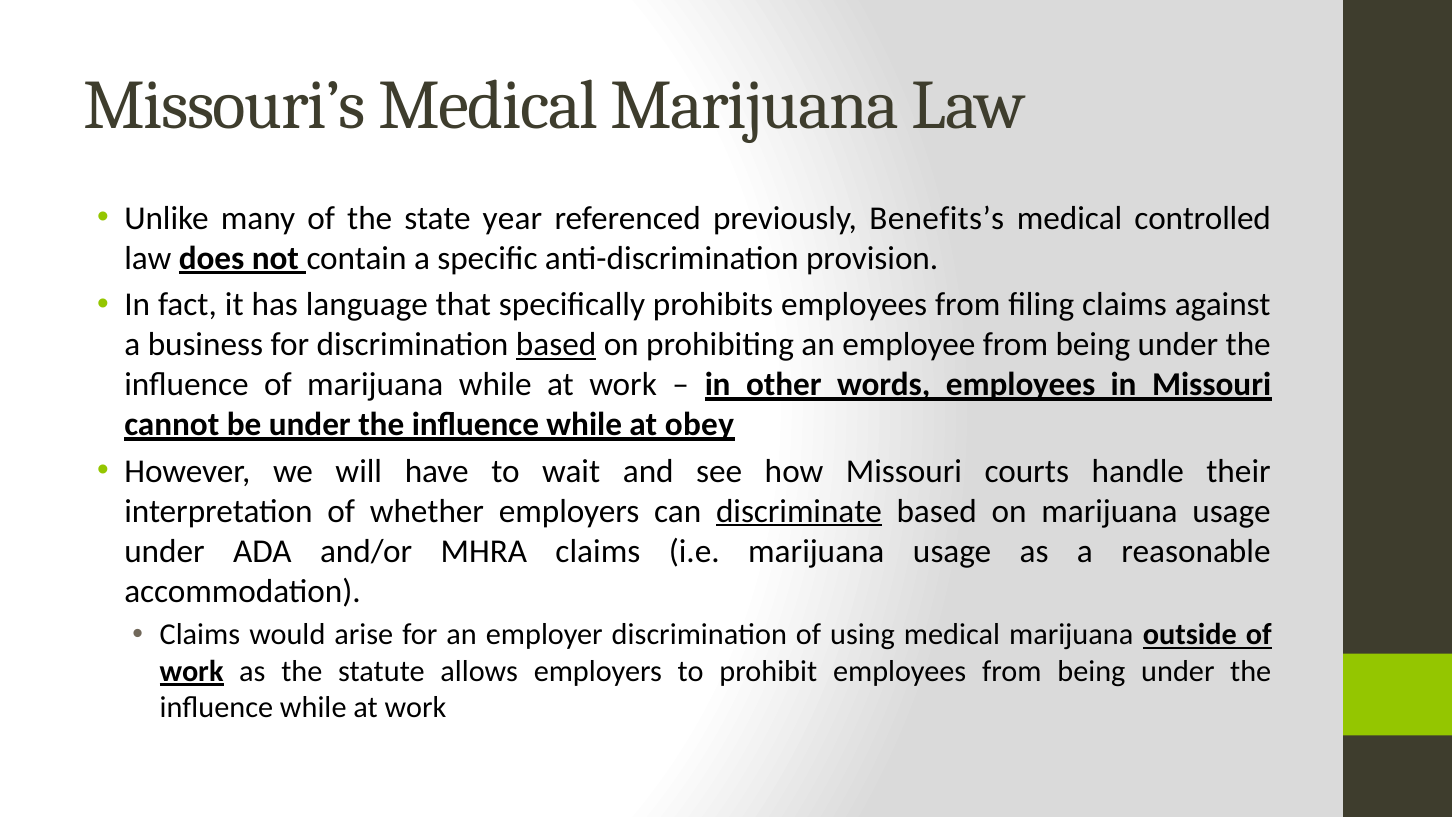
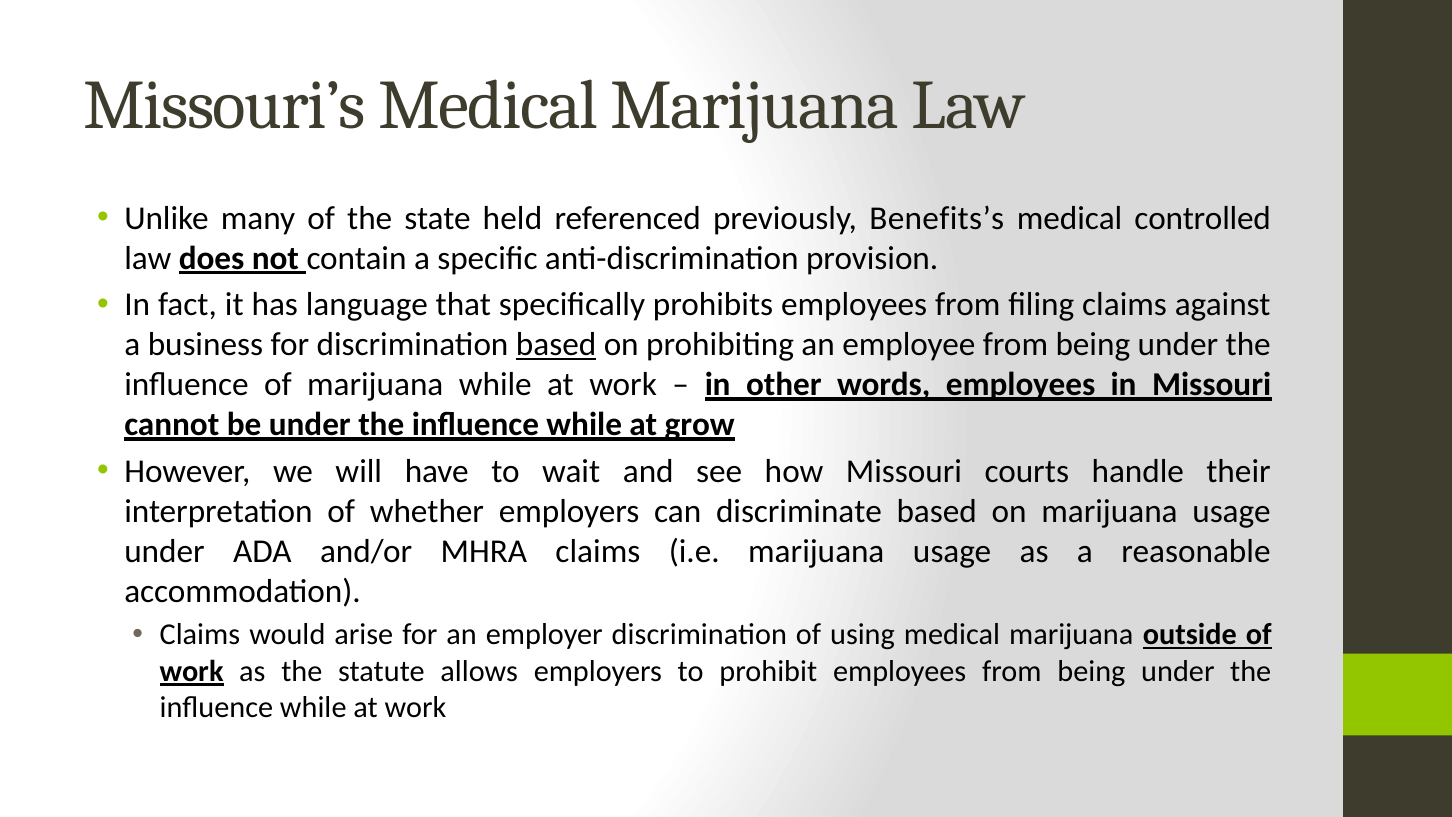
year: year -> held
obey: obey -> grow
discriminate underline: present -> none
